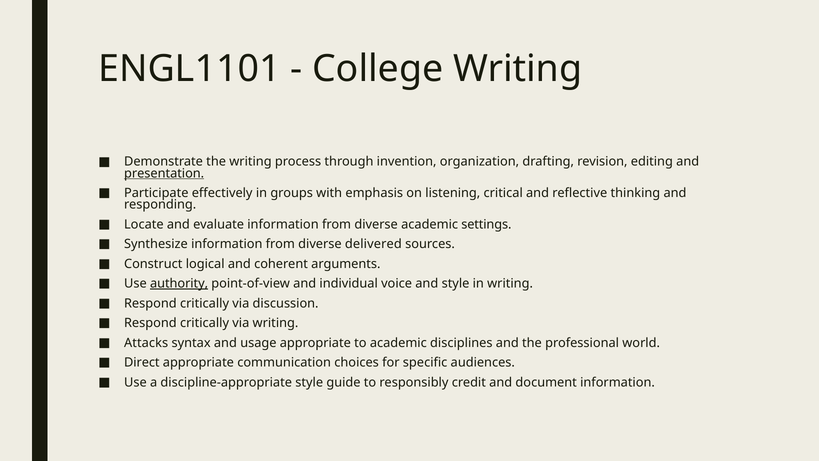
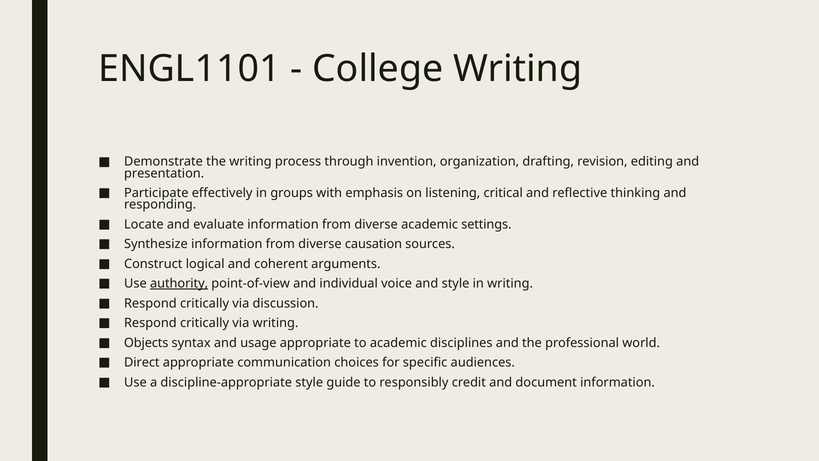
presentation underline: present -> none
delivered: delivered -> causation
Attacks: Attacks -> Objects
